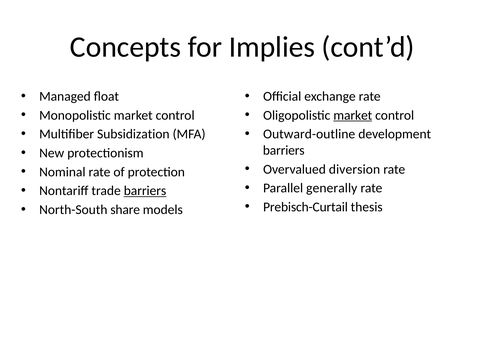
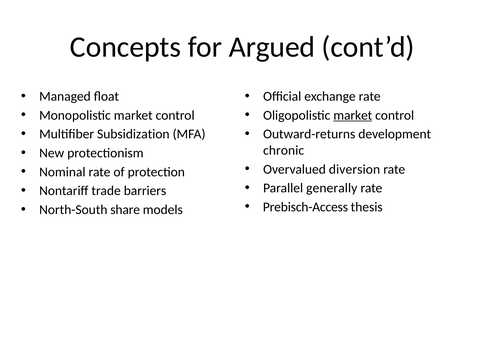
Implies: Implies -> Argued
Outward-outline: Outward-outline -> Outward-returns
barriers at (284, 150): barriers -> chronic
barriers at (145, 191) underline: present -> none
Prebisch-Curtail: Prebisch-Curtail -> Prebisch-Access
